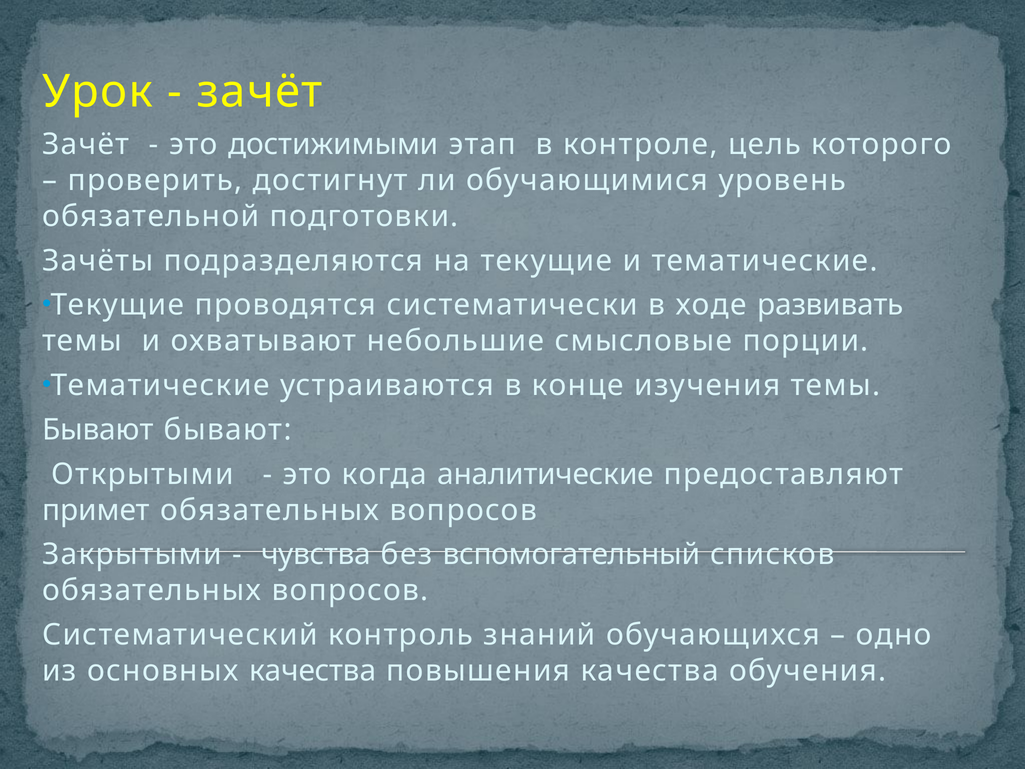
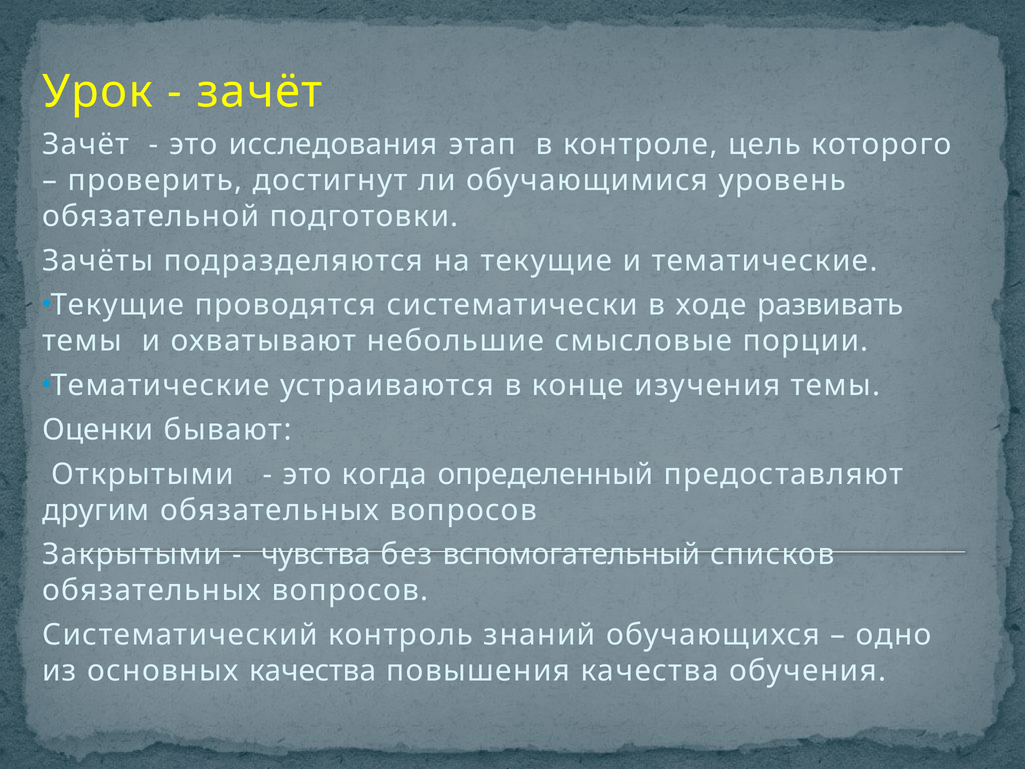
достижимыми: достижимыми -> исследования
Бывают at (98, 430): Бывают -> Оценки
аналитические: аналитические -> определенный
примет: примет -> другим
